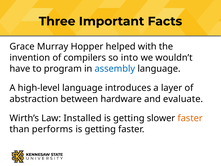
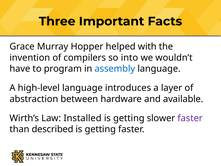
evaluate: evaluate -> available
faster at (190, 118) colour: orange -> purple
performs: performs -> described
